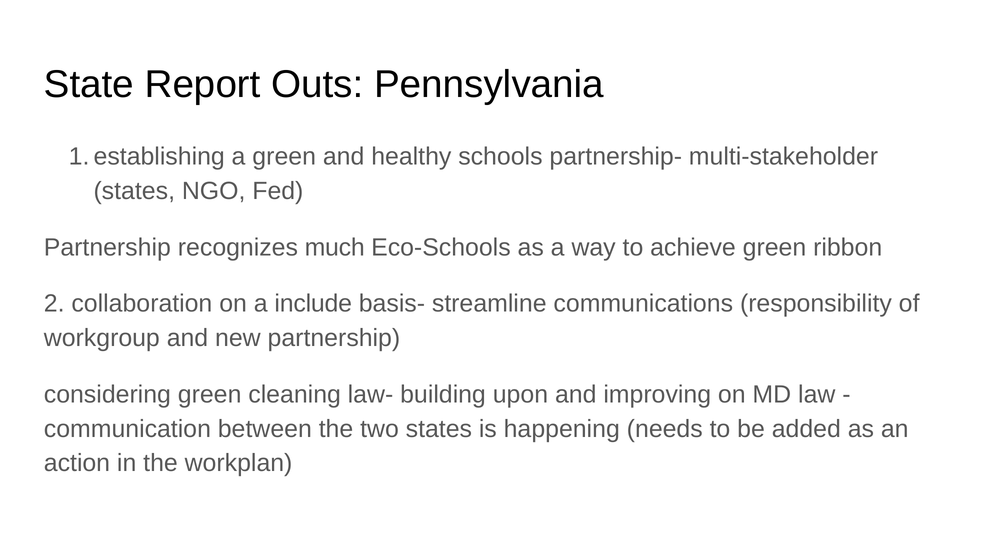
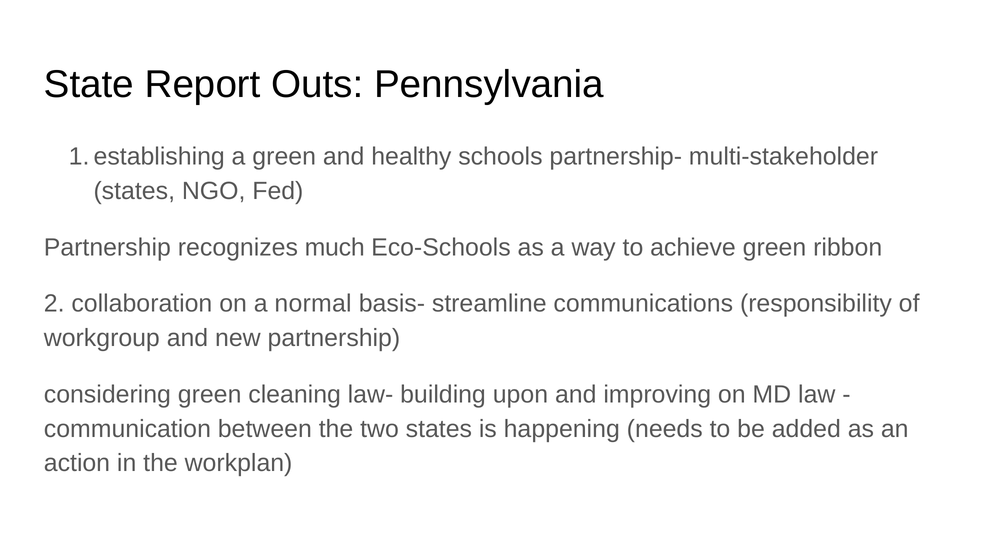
include: include -> normal
